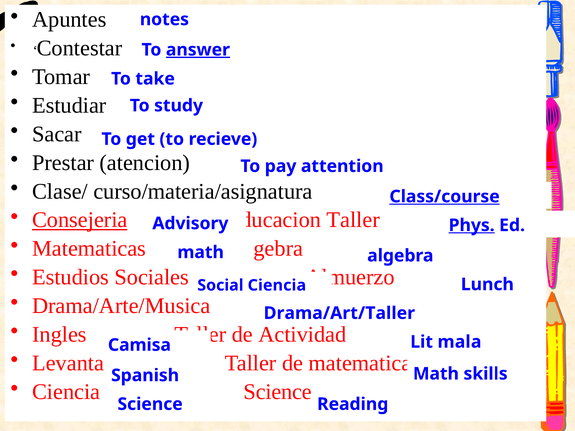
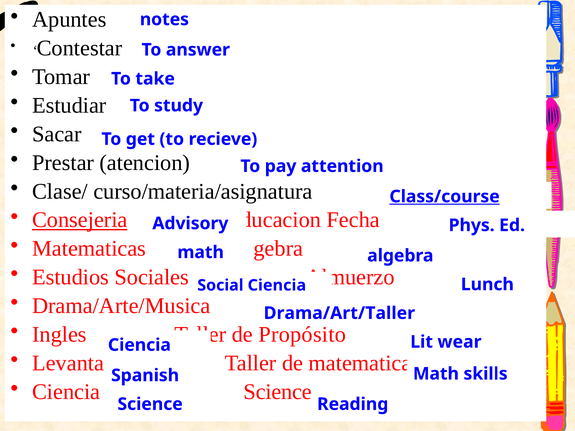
answer underline: present -> none
Taller at (353, 220): Taller -> Fecha
Phys underline: present -> none
Actividad: Actividad -> Propósito
Camisa at (139, 345): Camisa -> Ciencia
mala: mala -> wear
